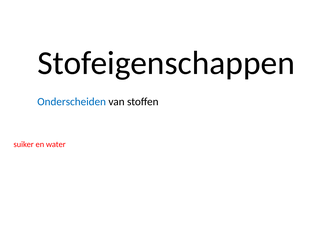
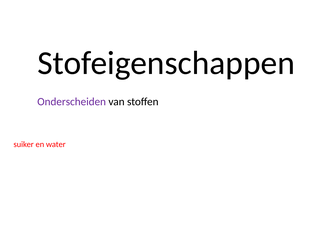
Onderscheiden colour: blue -> purple
